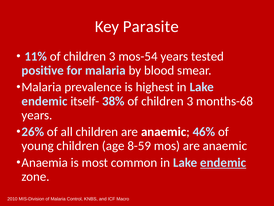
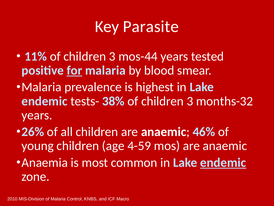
mos-54: mos-54 -> mos-44
for underline: none -> present
itself-: itself- -> tests-
months-68: months-68 -> months-32
8-59: 8-59 -> 4-59
